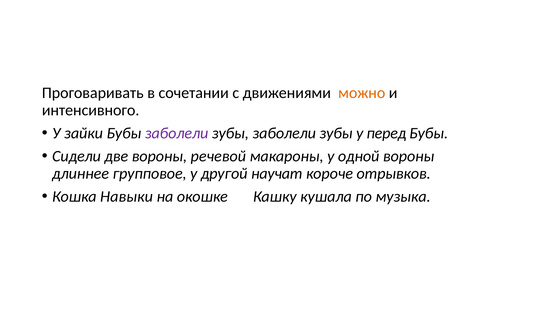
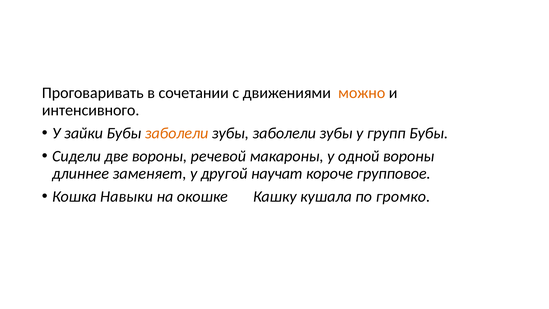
заболели at (177, 133) colour: purple -> orange
перед: перед -> групп
групповое: групповое -> заменяет
отрывков: отрывков -> групповое
музыка: музыка -> громко
